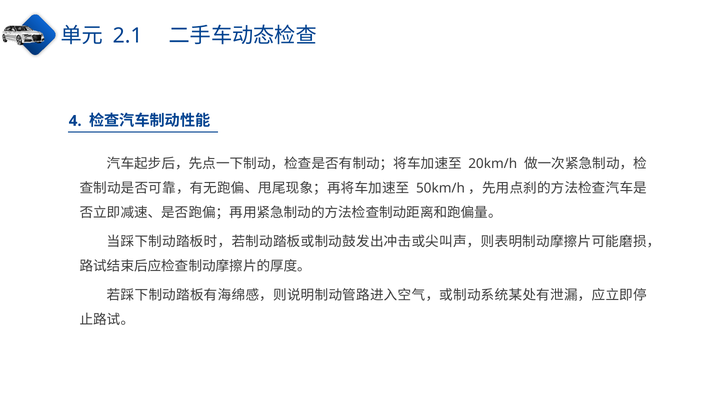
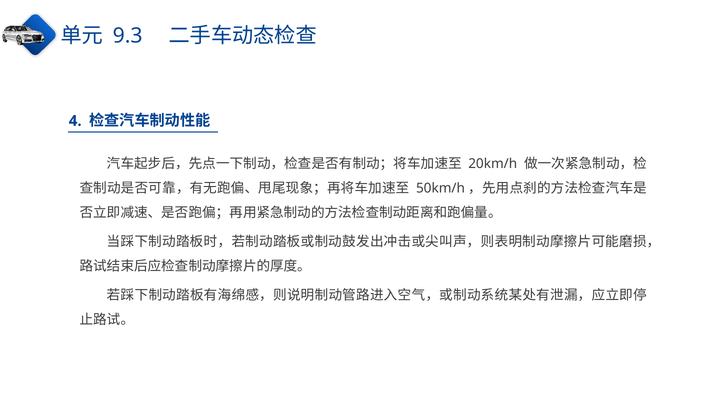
2.1: 2.1 -> 9.3
